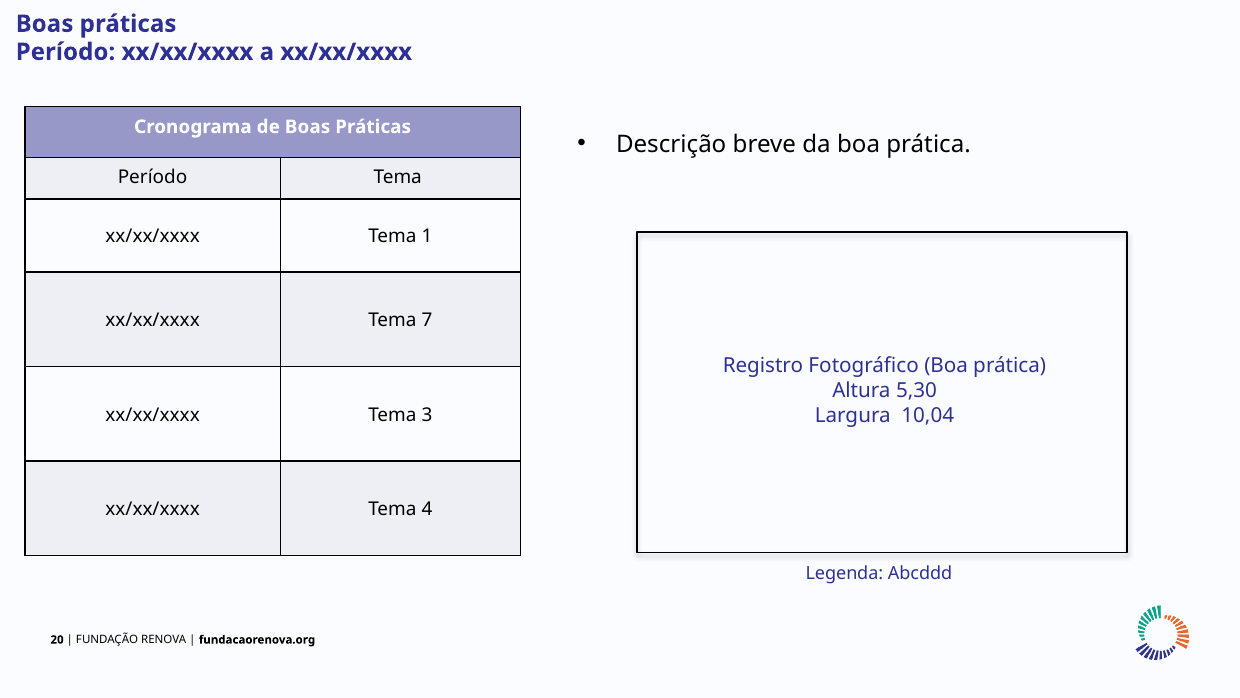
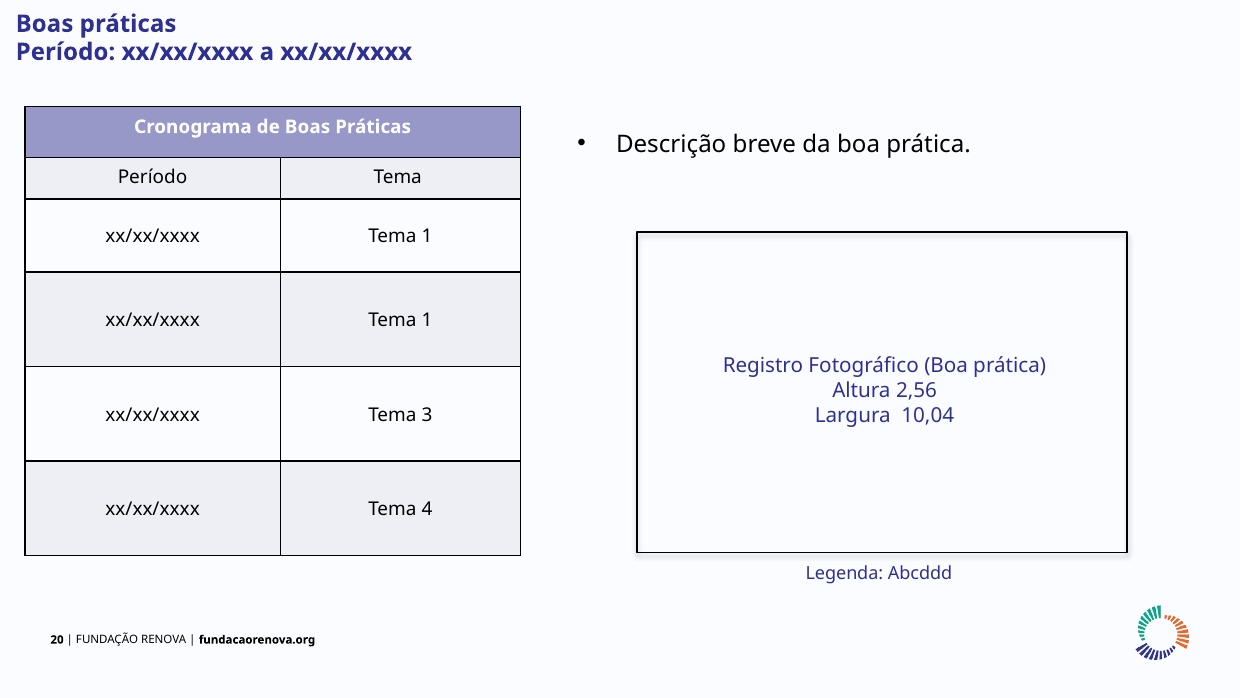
7 at (427, 320): 7 -> 1
5,30: 5,30 -> 2,56
